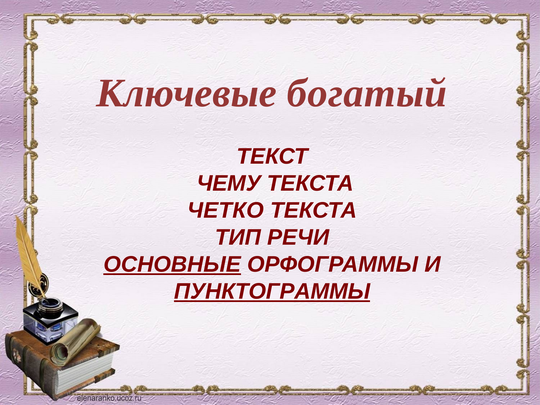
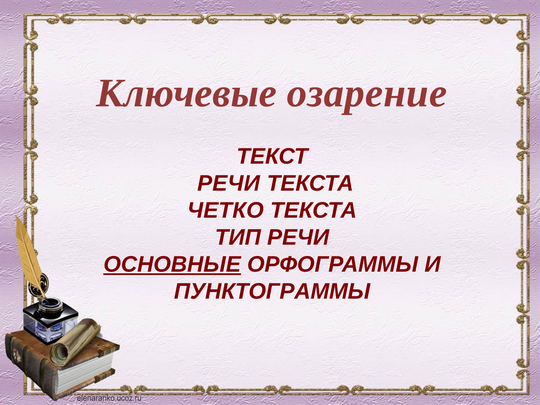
богатый: богатый -> озарение
ЧЕМУ at (229, 183): ЧЕМУ -> РЕЧИ
ПУНКТОГРАММЫ underline: present -> none
